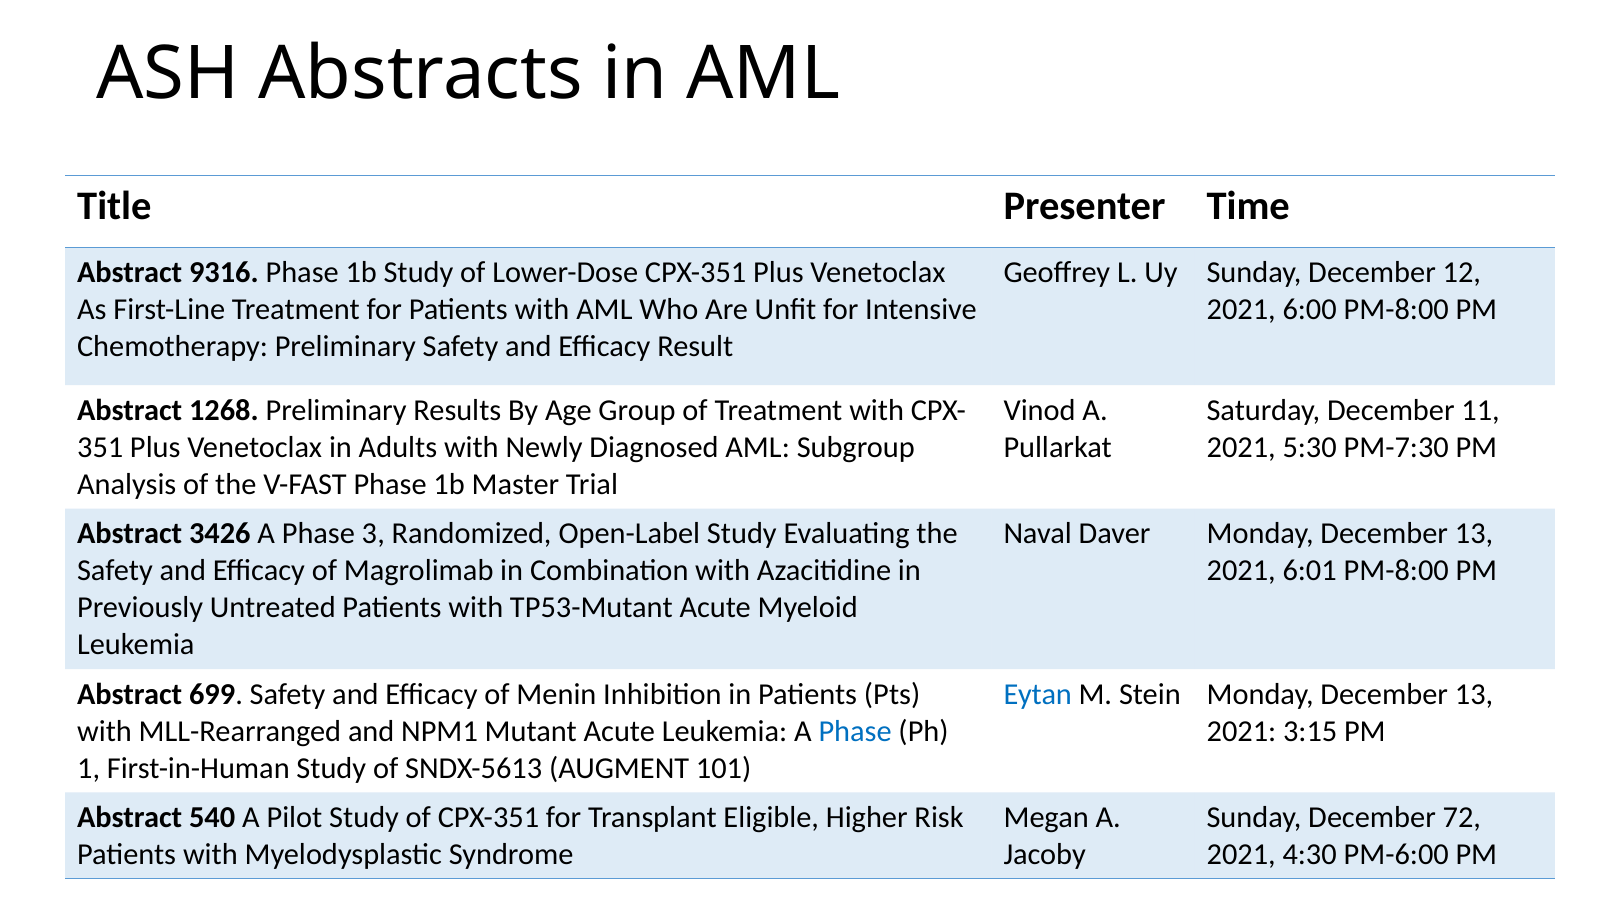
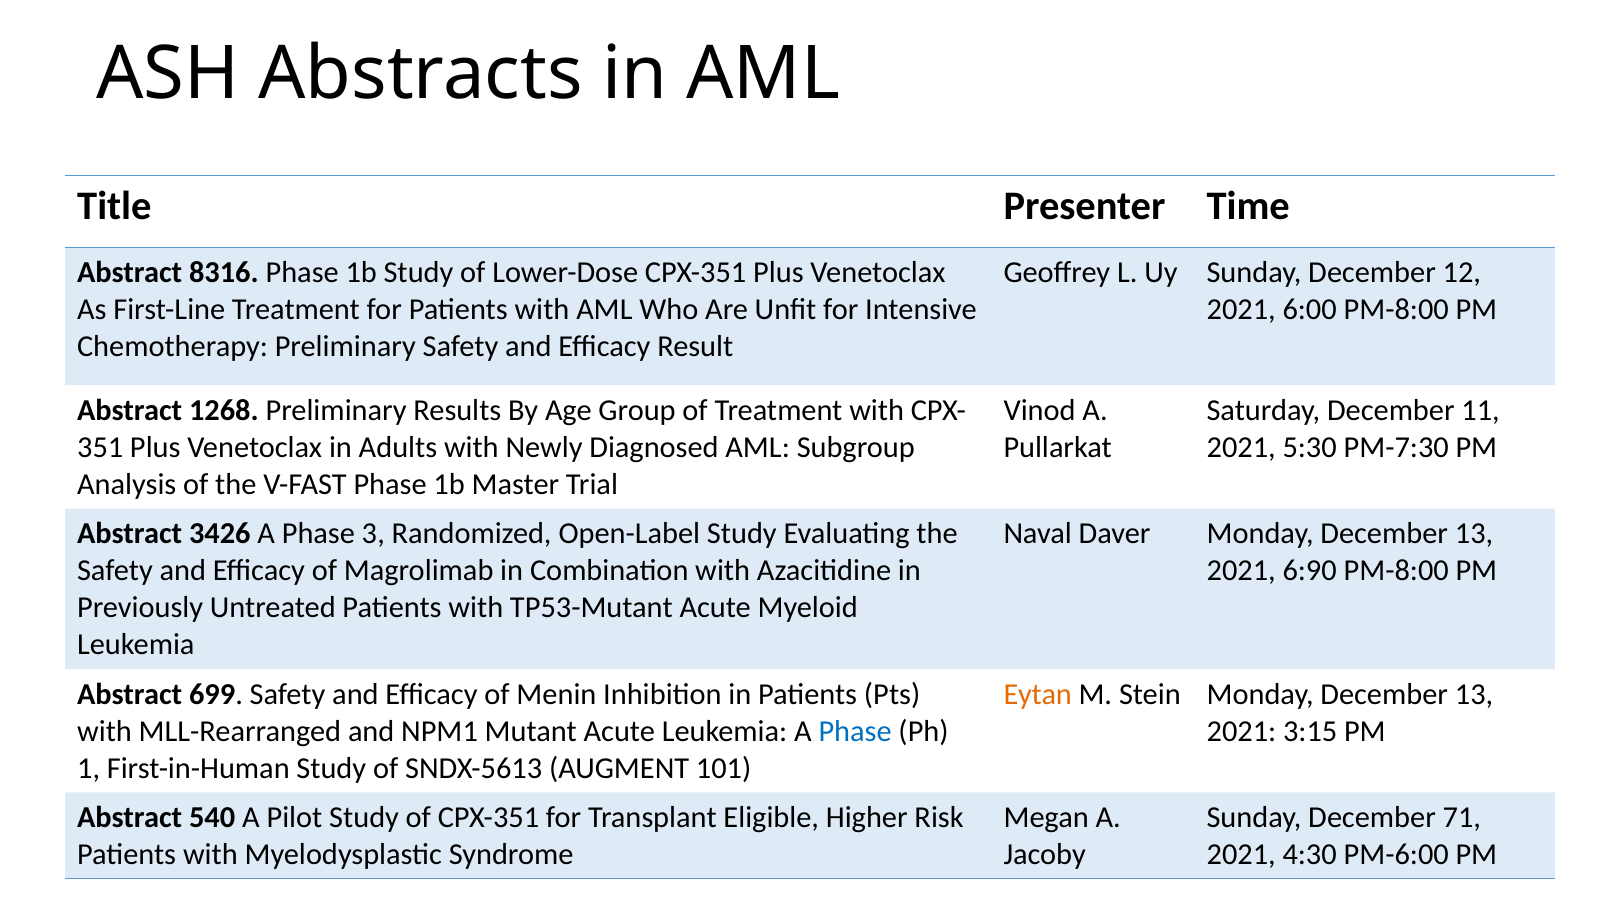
9316: 9316 -> 8316
6:01: 6:01 -> 6:90
Eytan colour: blue -> orange
72: 72 -> 71
